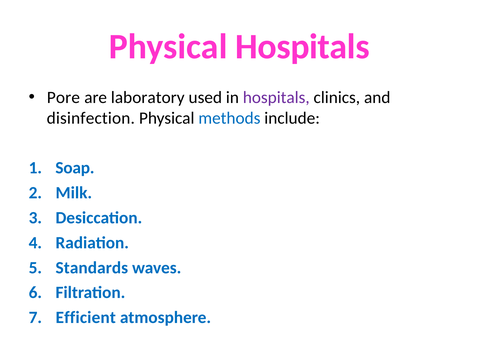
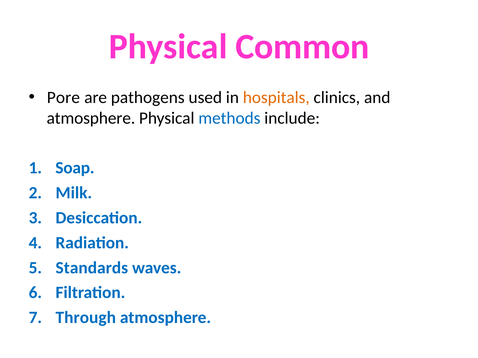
Physical Hospitals: Hospitals -> Common
laboratory: laboratory -> pathogens
hospitals at (276, 98) colour: purple -> orange
disinfection at (91, 118): disinfection -> atmosphere
Efficient: Efficient -> Through
